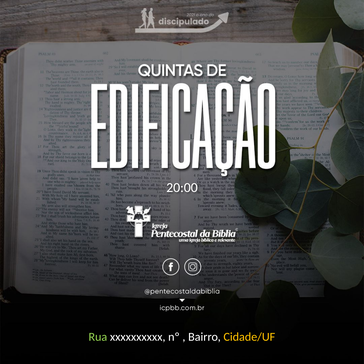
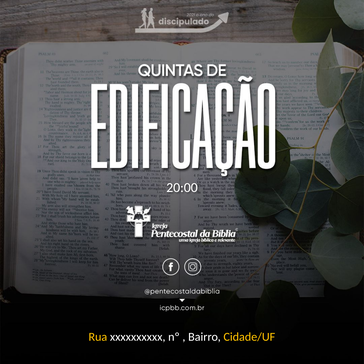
Rua colour: light green -> yellow
